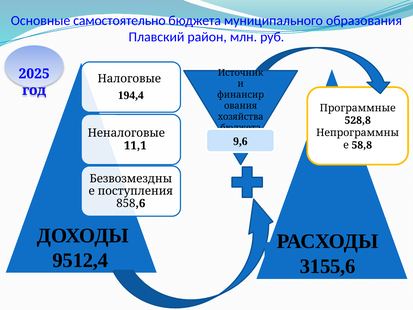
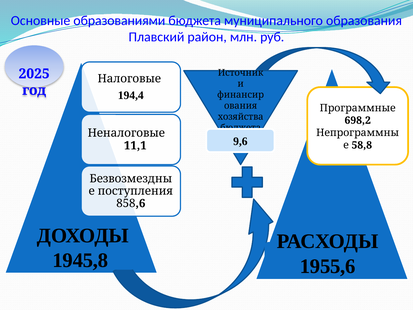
самостоятельно: самостоятельно -> образованиями
528,8: 528,8 -> 698,2
9512,4: 9512,4 -> 1945,8
3155,6: 3155,6 -> 1955,6
